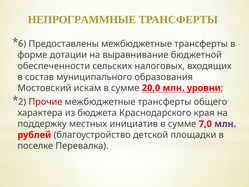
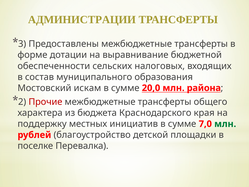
НЕПРОГРАММНЫЕ: НЕПРОГРАММНЫЕ -> АДМИНИСТРАЦИИ
6: 6 -> 3
уровни: уровни -> района
млн at (225, 124) colour: purple -> green
